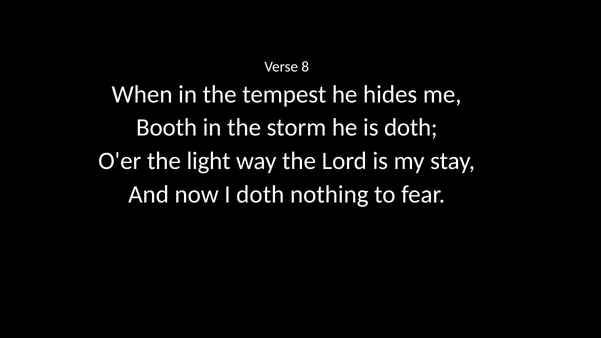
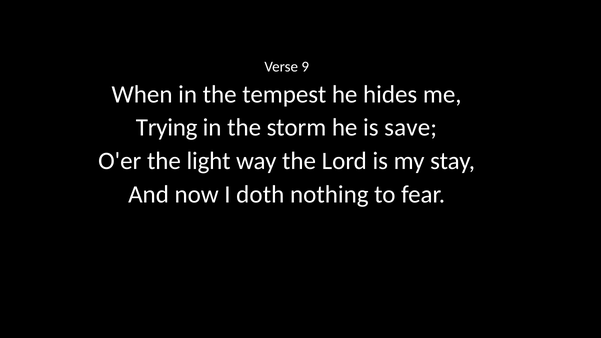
8: 8 -> 9
Booth: Booth -> Trying
is doth: doth -> save
